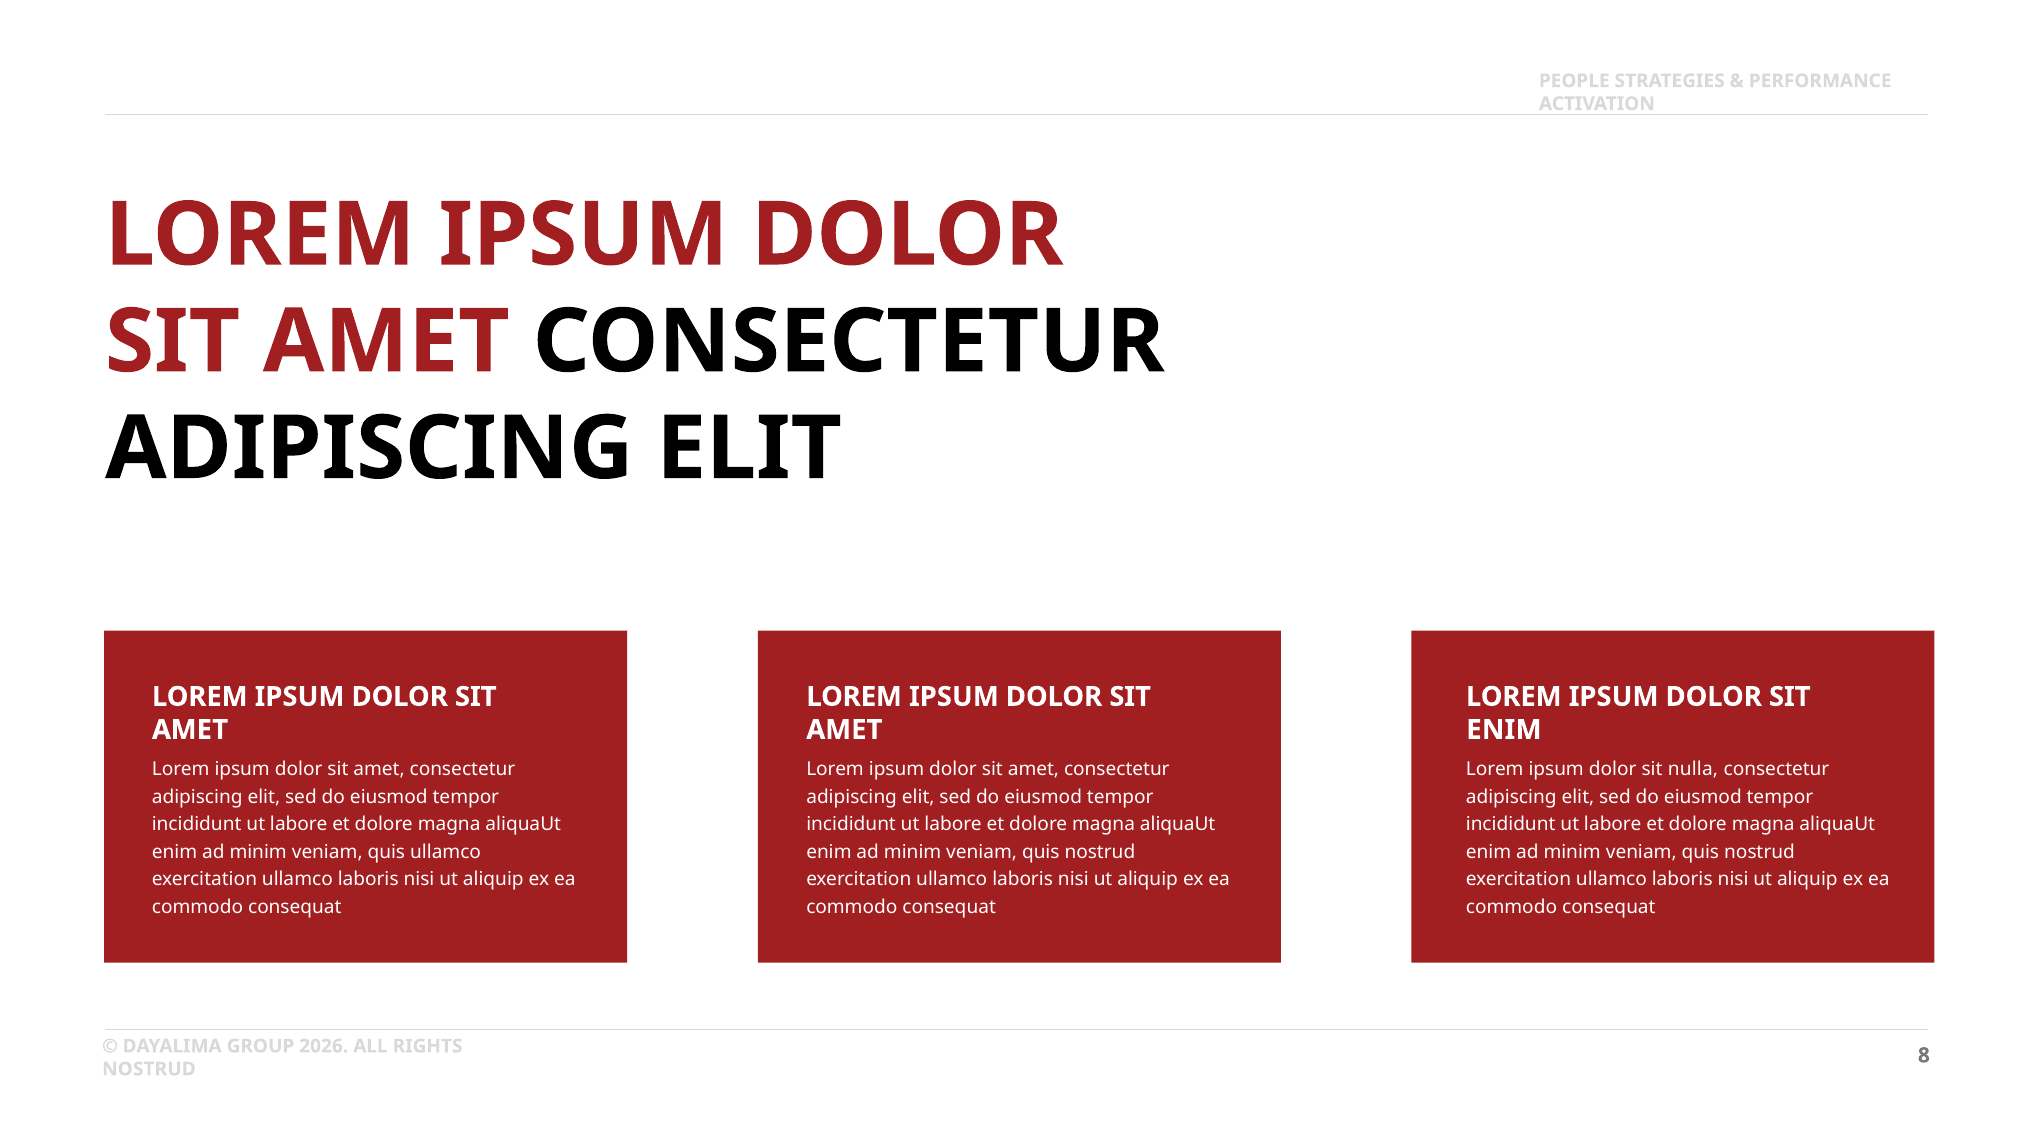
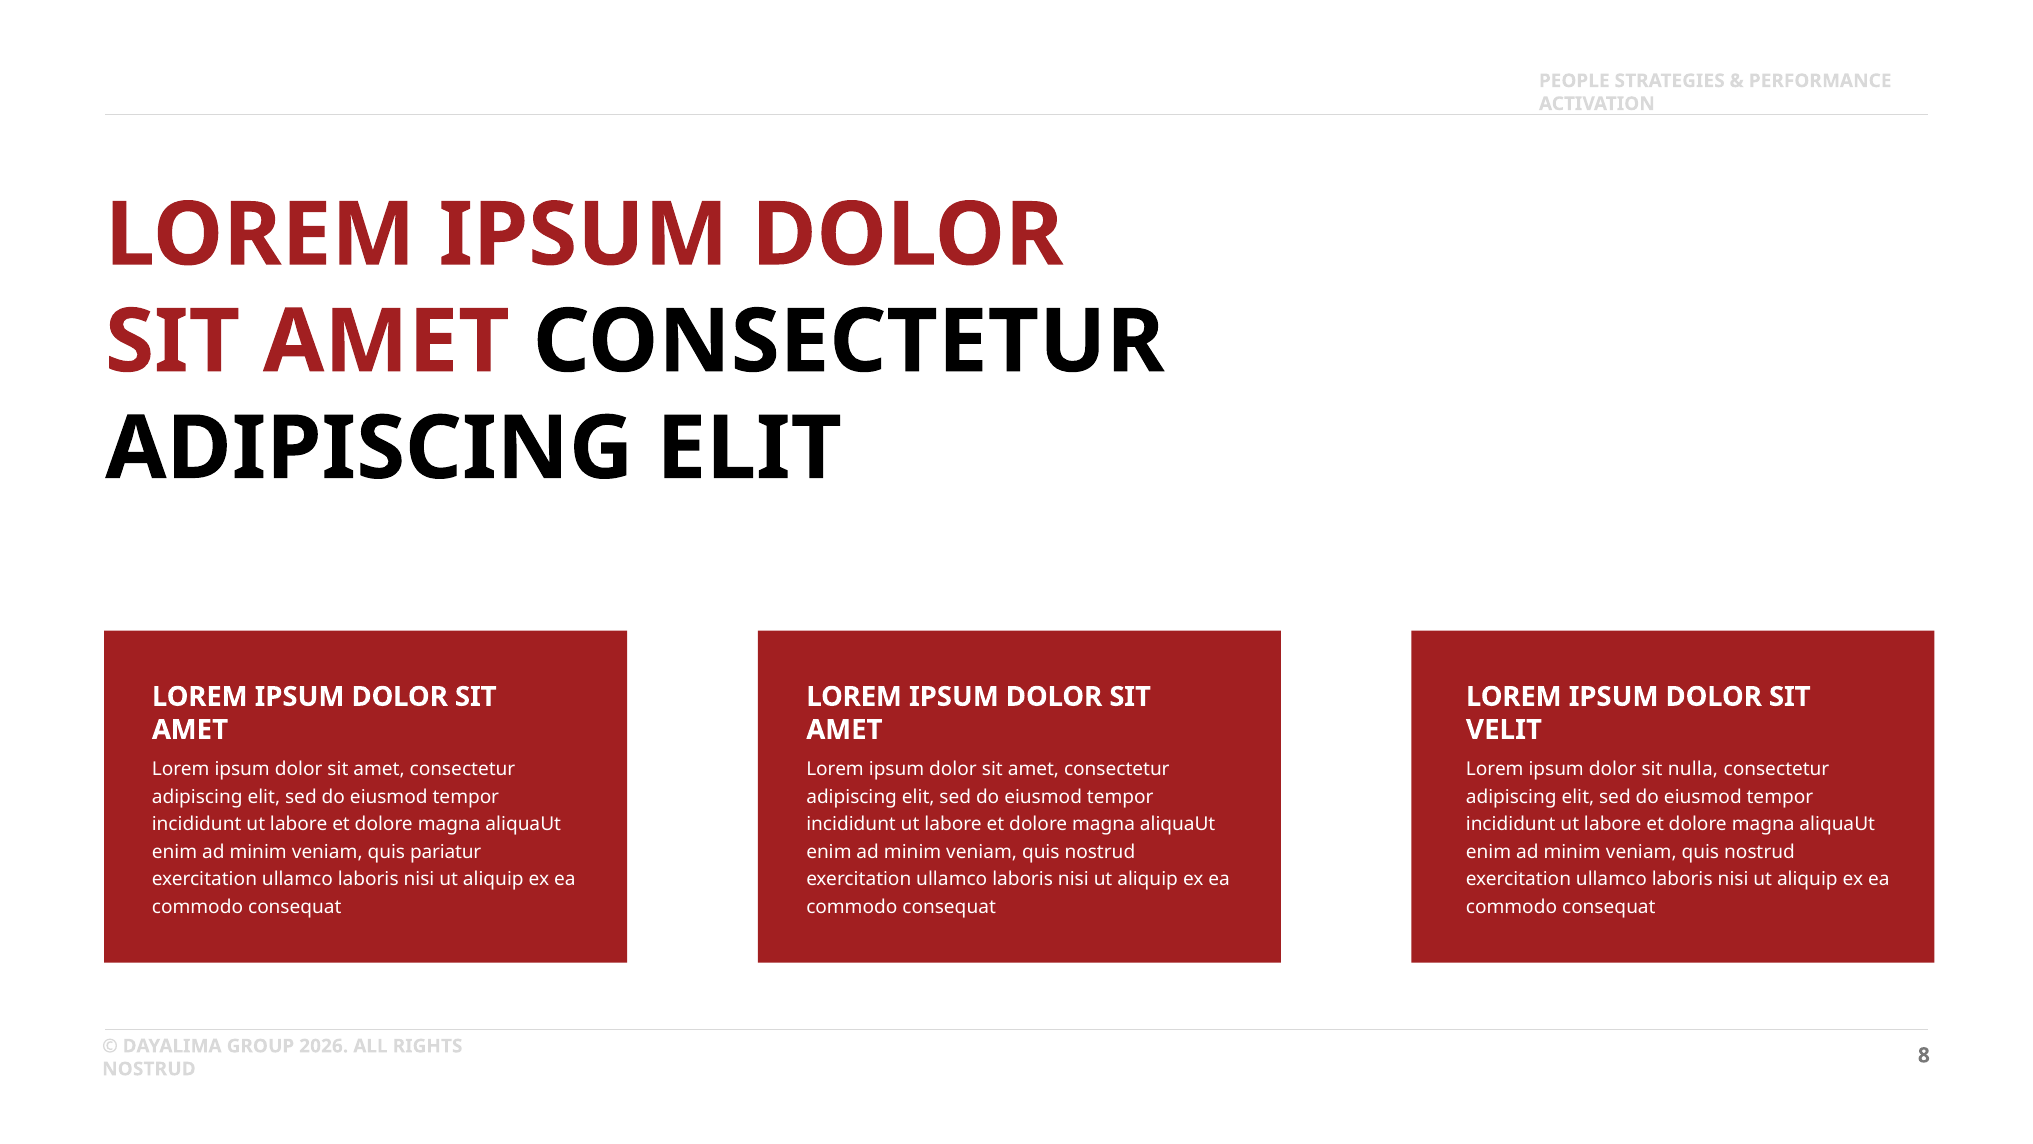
ENIM at (1504, 730): ENIM -> VELIT
quis ullamco: ullamco -> pariatur
